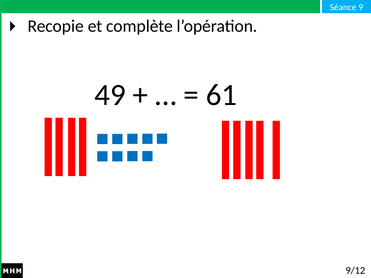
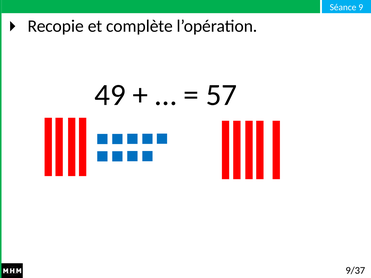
61: 61 -> 57
9/12: 9/12 -> 9/37
